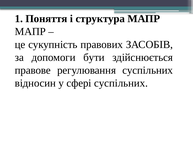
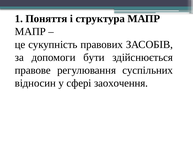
сфері суспільних: суспільних -> заохочення
